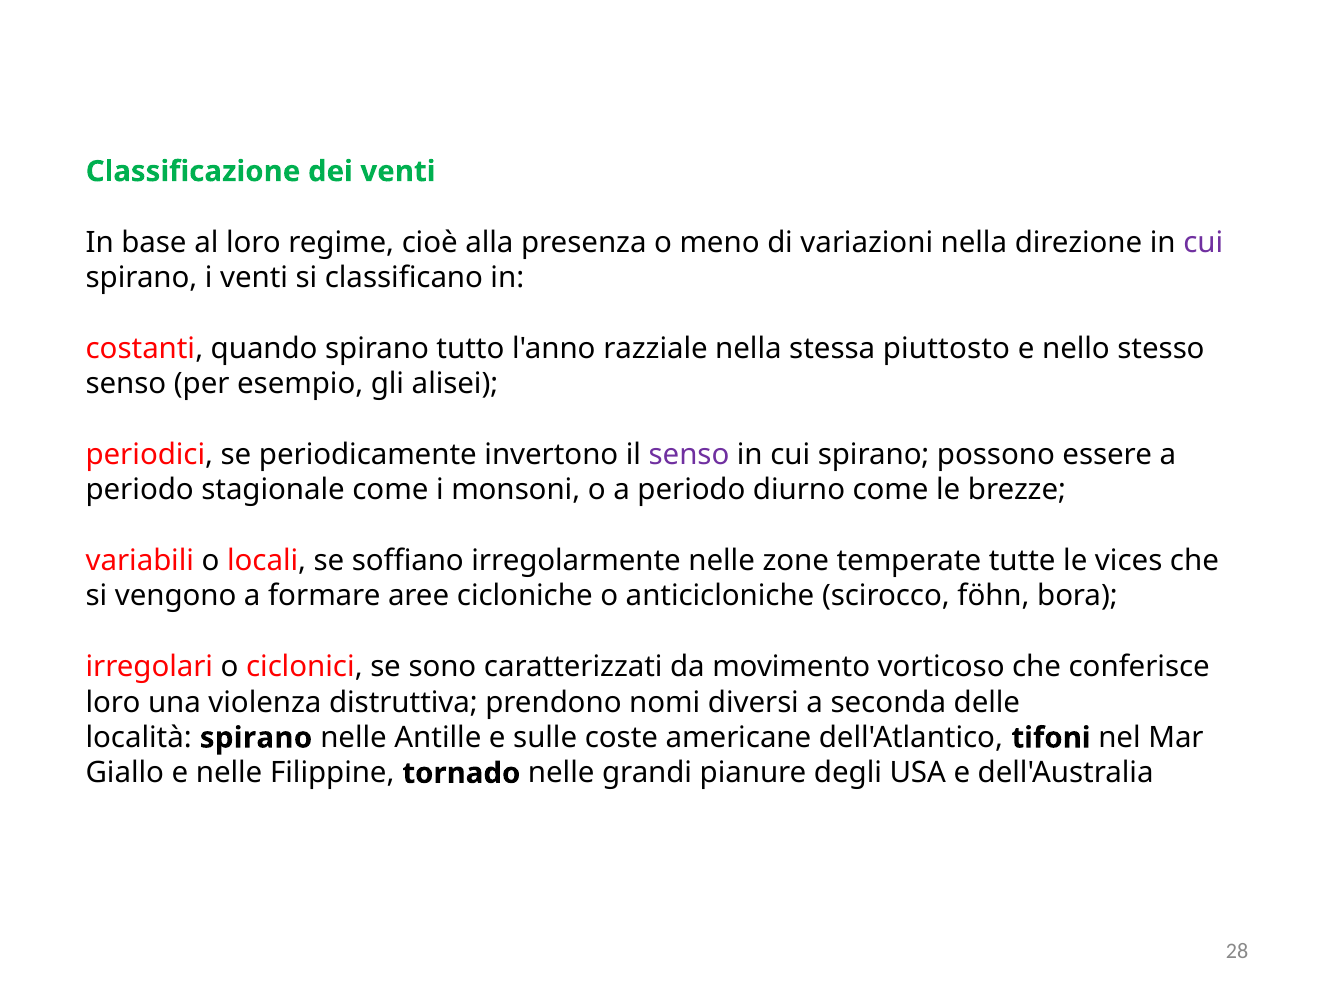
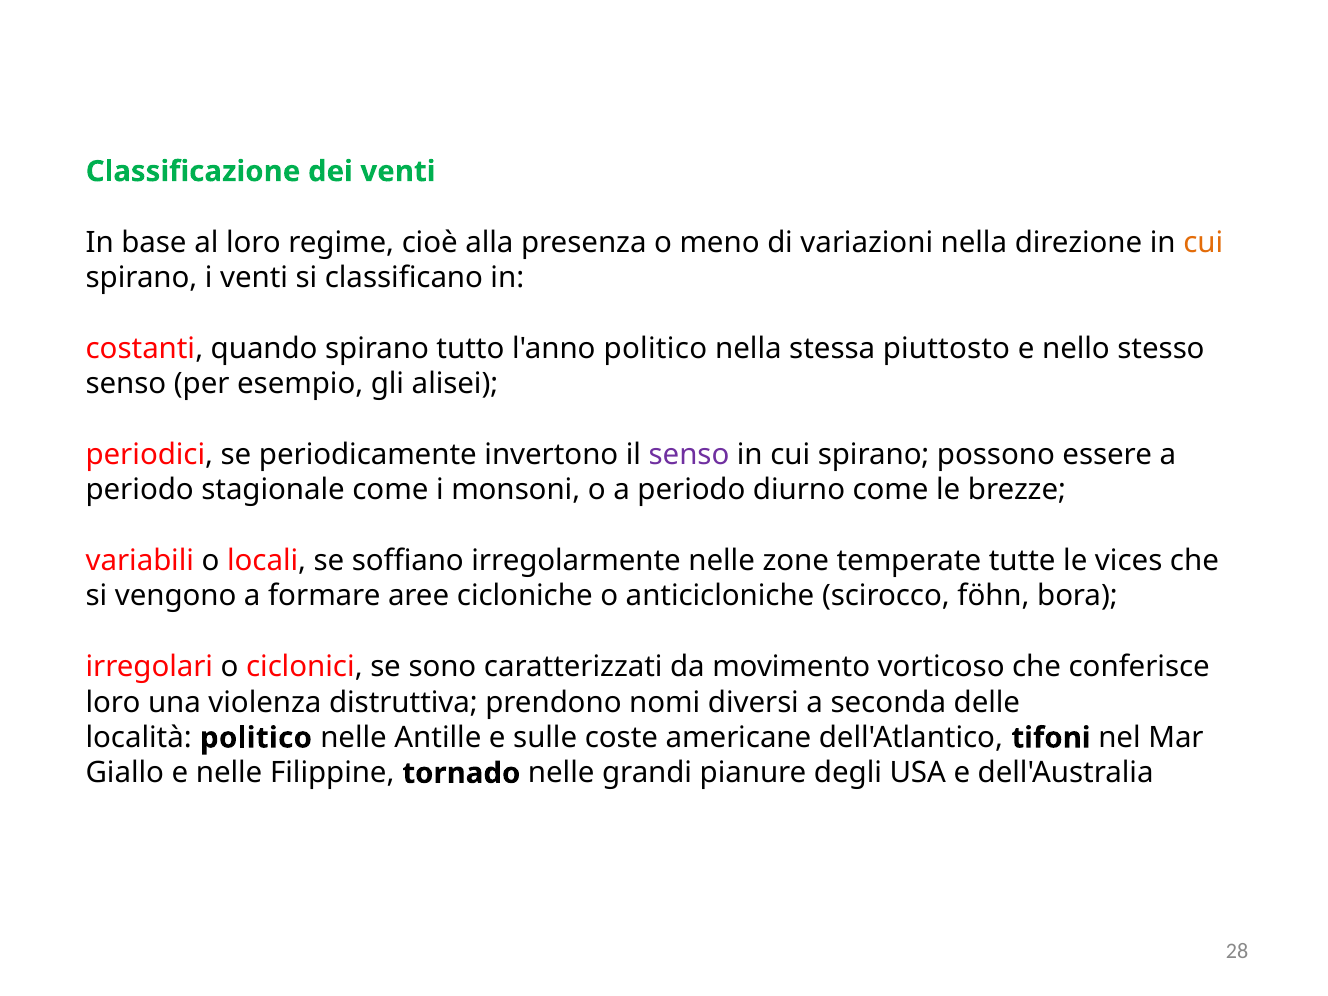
cui at (1203, 242) colour: purple -> orange
l'anno razziale: razziale -> politico
località spirano: spirano -> politico
